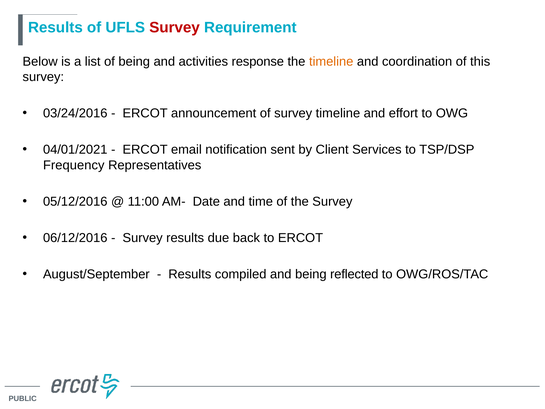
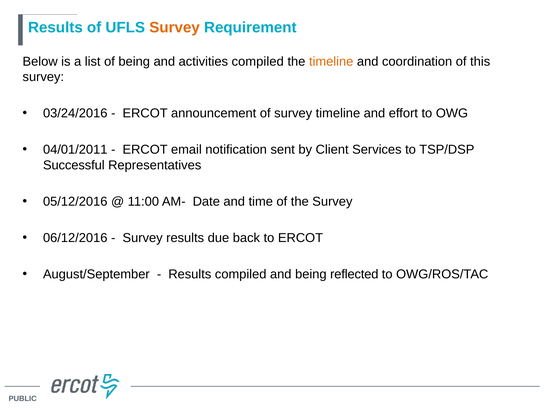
Survey at (175, 27) colour: red -> orange
activities response: response -> compiled
04/01/2021: 04/01/2021 -> 04/01/2011
Frequency: Frequency -> Successful
